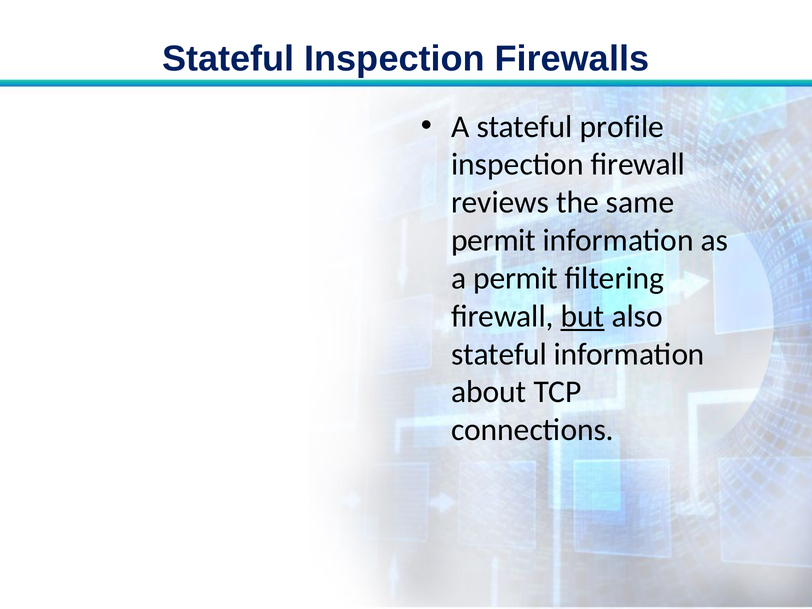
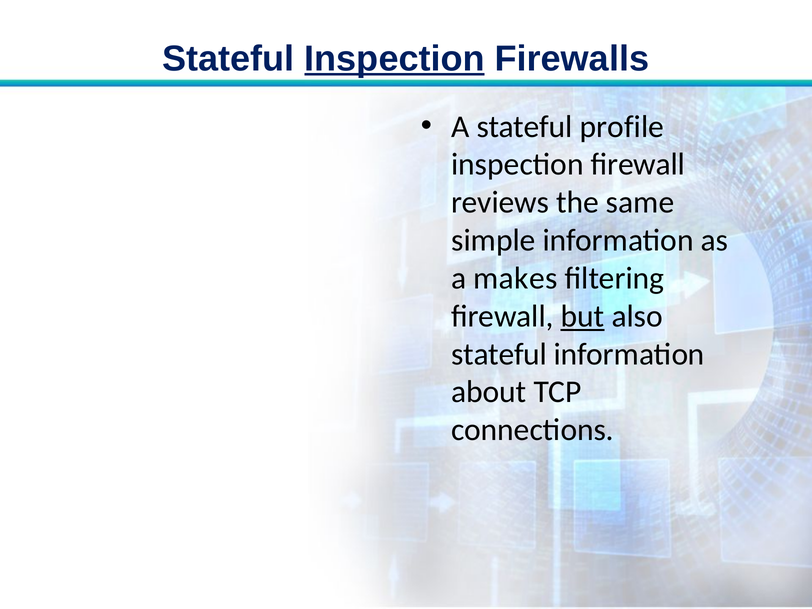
Inspection at (395, 59) underline: none -> present
permit at (494, 240): permit -> simple
a permit: permit -> makes
